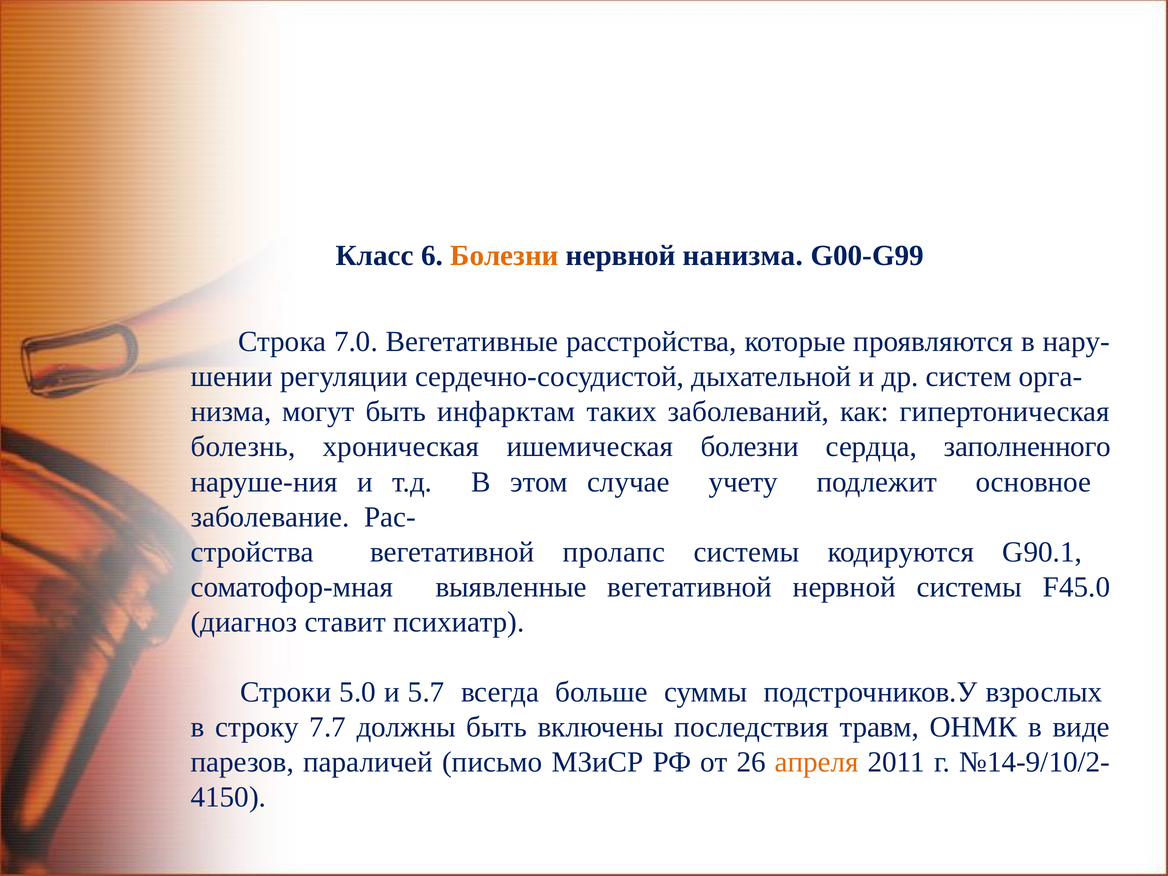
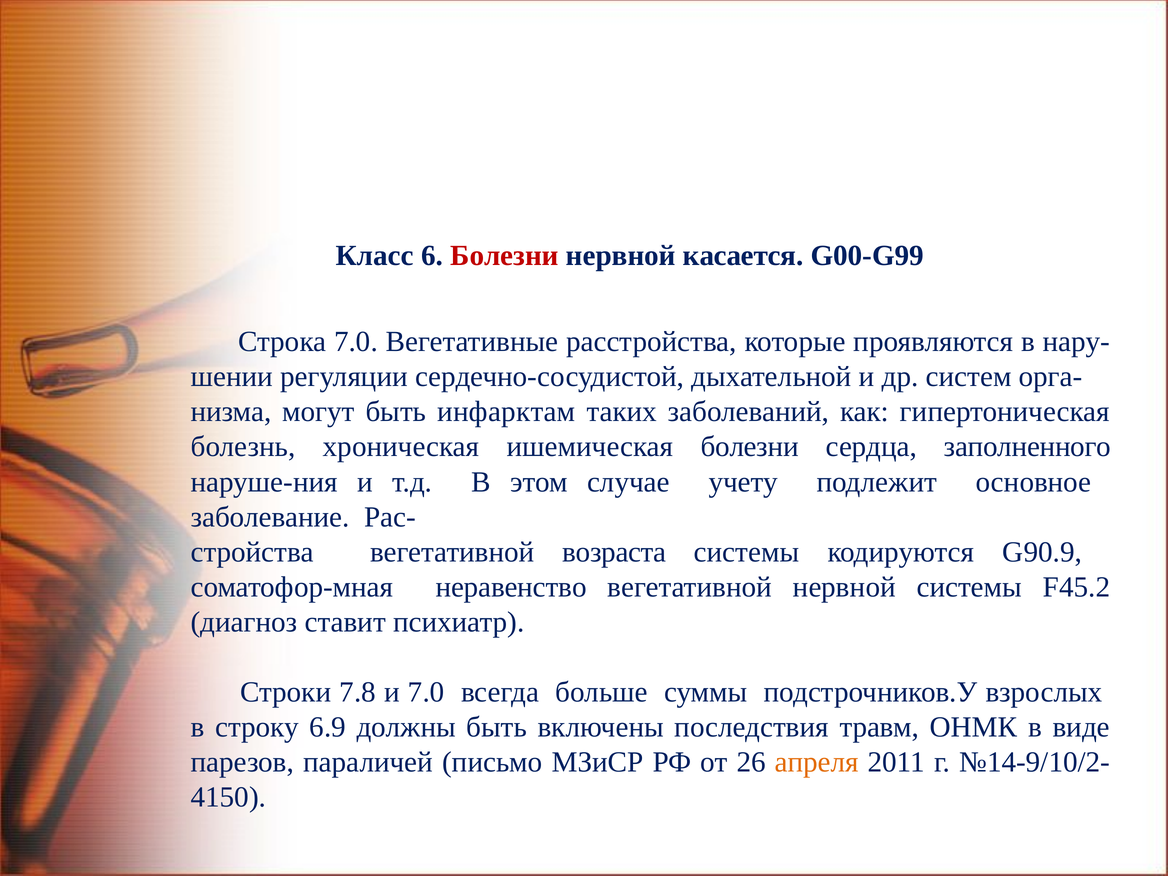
Болезни at (504, 256) colour: orange -> red
нанизма: нанизма -> касается
пролапс: пролапс -> возраста
G90.1: G90.1 -> G90.9
выявленные: выявленные -> неравенство
F45.0: F45.0 -> F45.2
5.0: 5.0 -> 7.8
и 5.7: 5.7 -> 7.0
7.7: 7.7 -> 6.9
